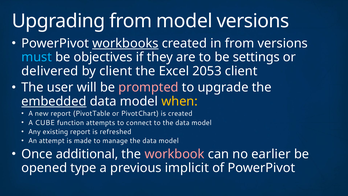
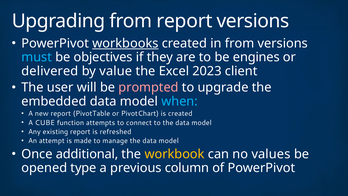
from model: model -> report
settings: settings -> engines
by client: client -> value
2053: 2053 -> 2023
embedded underline: present -> none
when colour: yellow -> light blue
workbook colour: pink -> yellow
earlier: earlier -> values
implicit: implicit -> column
